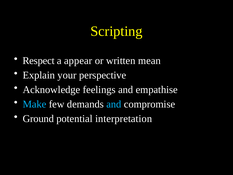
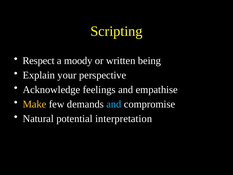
appear: appear -> moody
mean: mean -> being
Make colour: light blue -> yellow
Ground: Ground -> Natural
